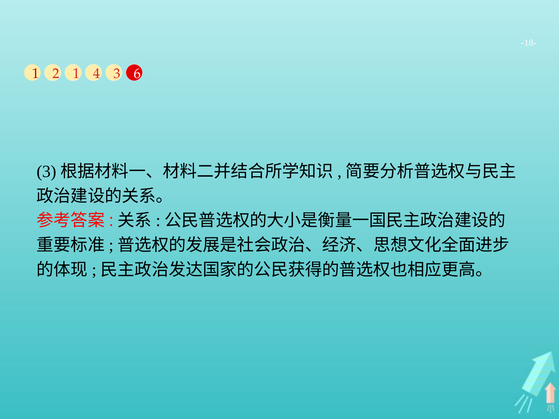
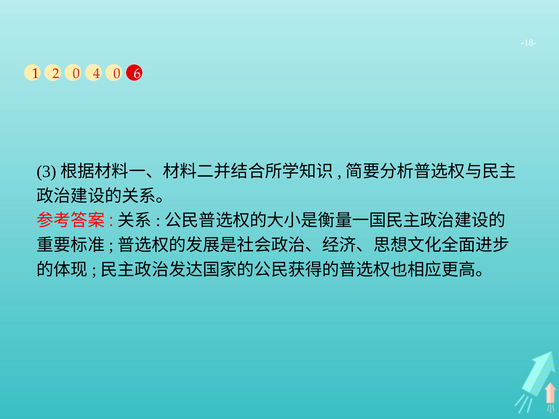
2 1: 1 -> 0
4 3: 3 -> 0
